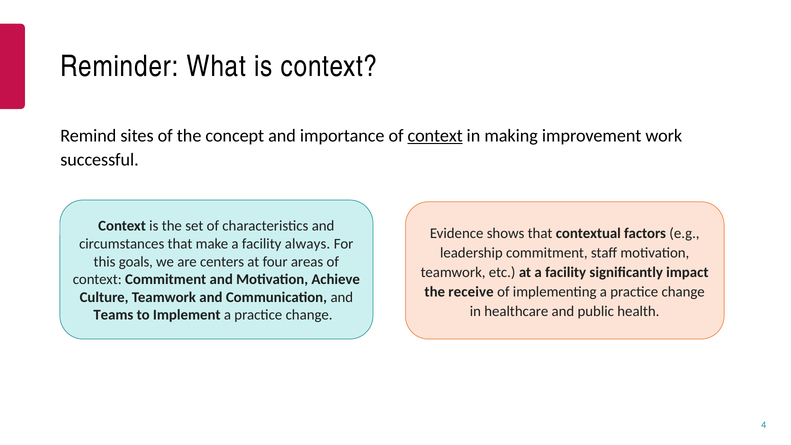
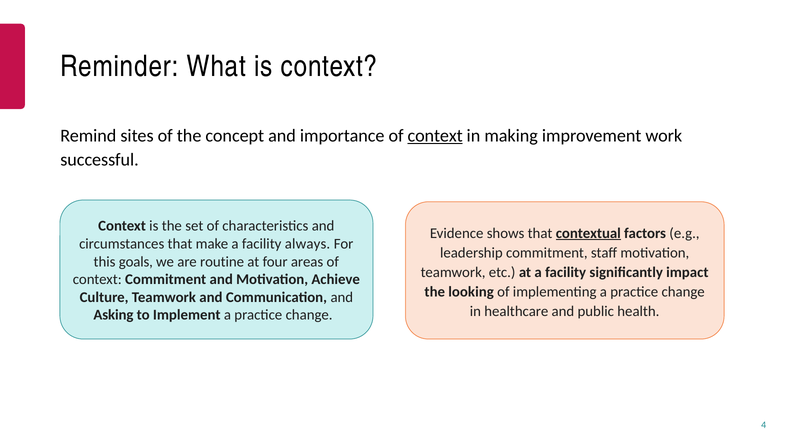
contextual underline: none -> present
centers: centers -> routine
receive: receive -> looking
Teams: Teams -> Asking
